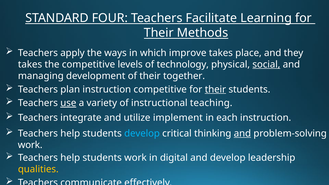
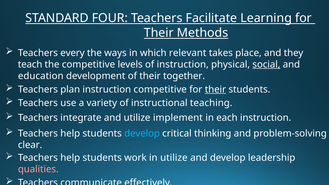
apply: apply -> every
improve: improve -> relevant
takes at (30, 64): takes -> teach
of technology: technology -> instruction
managing: managing -> education
use at (68, 103) underline: present -> none
and at (242, 133) underline: present -> none
work at (30, 145): work -> clear
in digital: digital -> utilize
qualities colour: yellow -> pink
